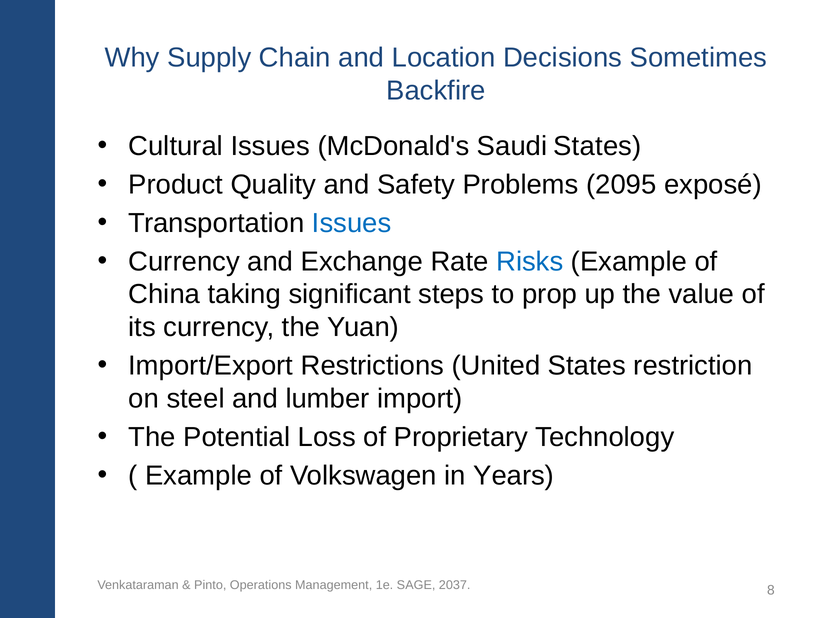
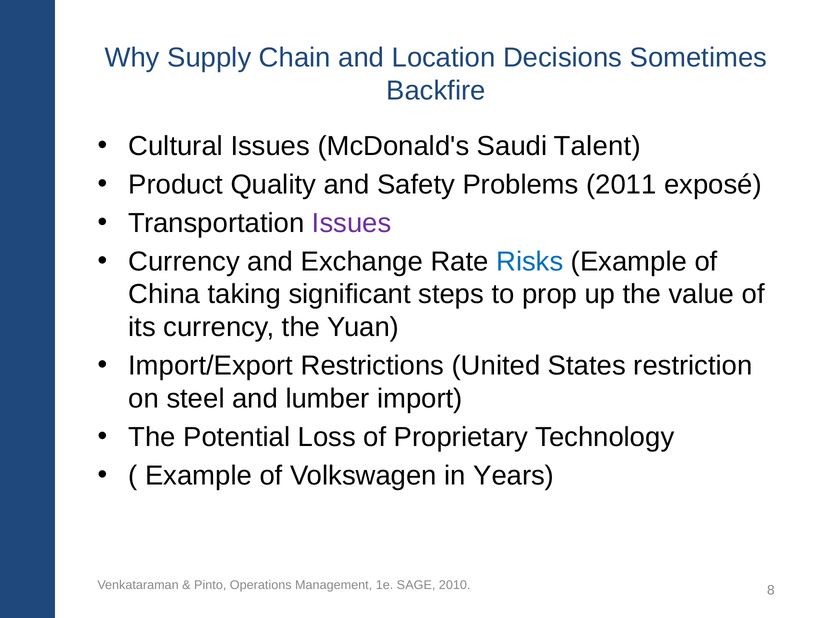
Saudi States: States -> Talent
2095: 2095 -> 2011
Issues at (352, 223) colour: blue -> purple
2037: 2037 -> 2010
